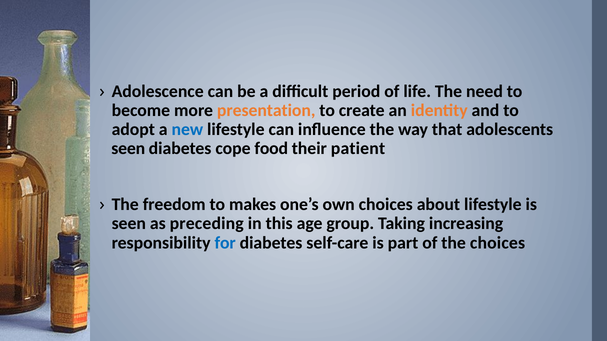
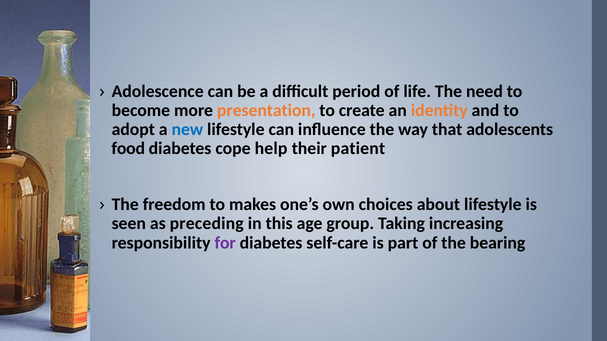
seen at (128, 149): seen -> food
food: food -> help
for colour: blue -> purple
the choices: choices -> bearing
